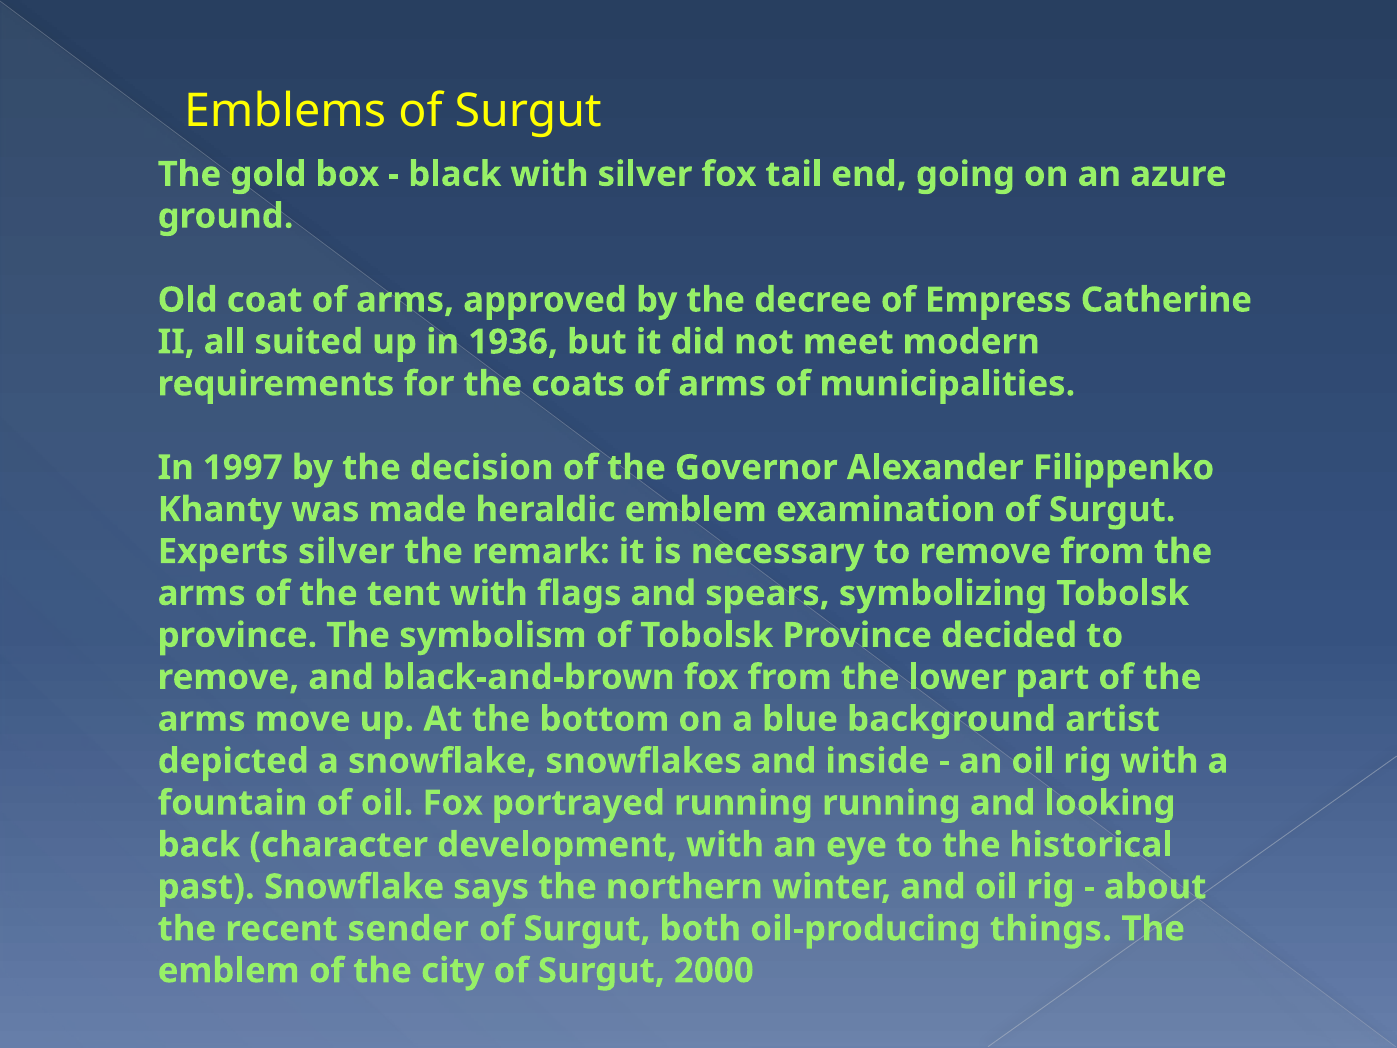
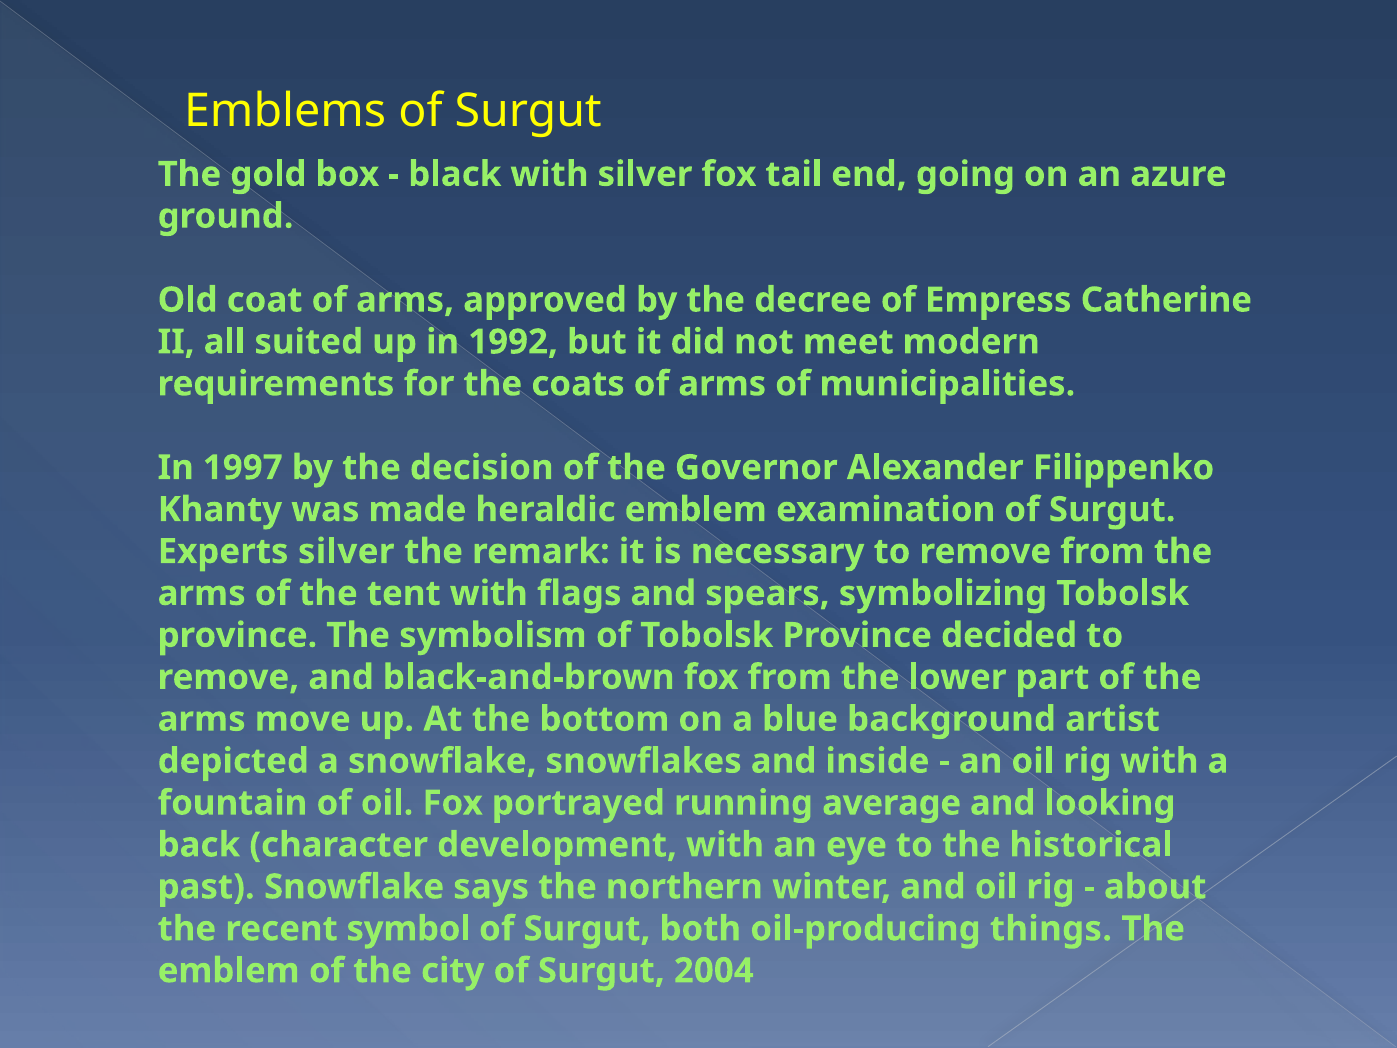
1936: 1936 -> 1992
running running: running -> average
sender: sender -> symbol
2000: 2000 -> 2004
